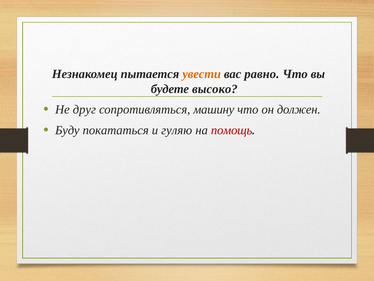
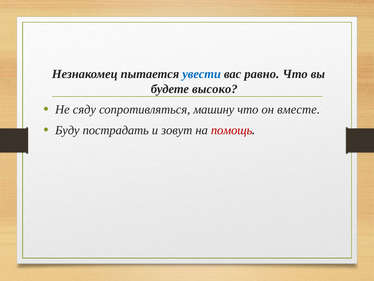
увести colour: orange -> blue
друг: друг -> сяду
должен: должен -> вместе
покататься: покататься -> пострадать
гуляю: гуляю -> зовут
